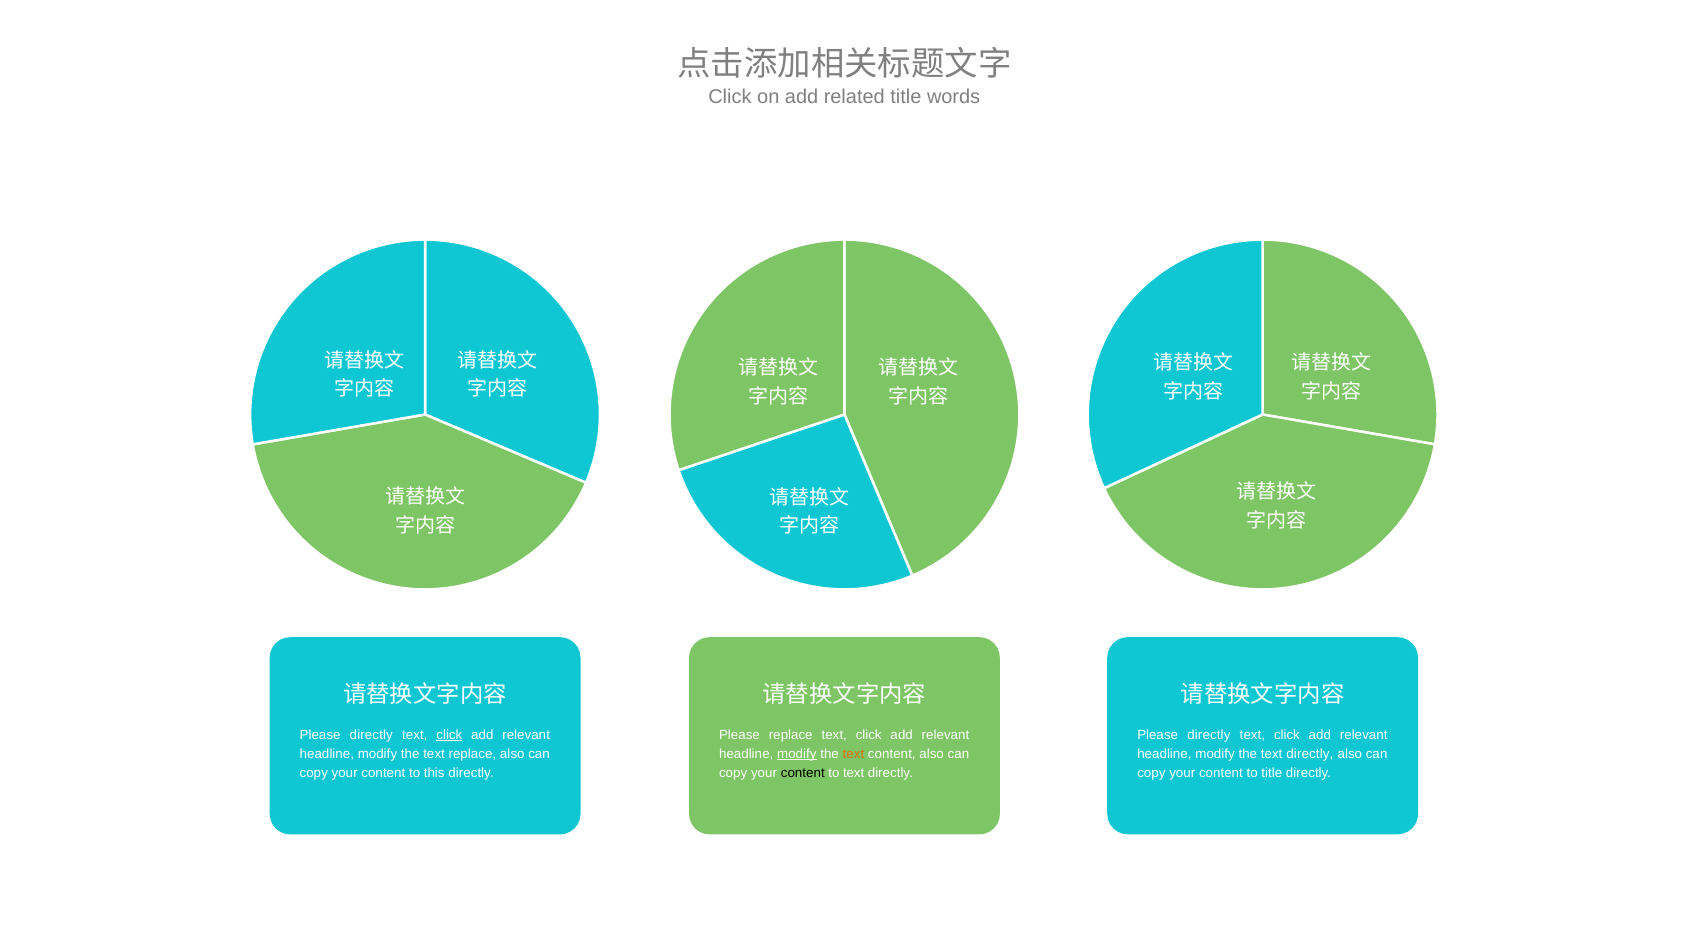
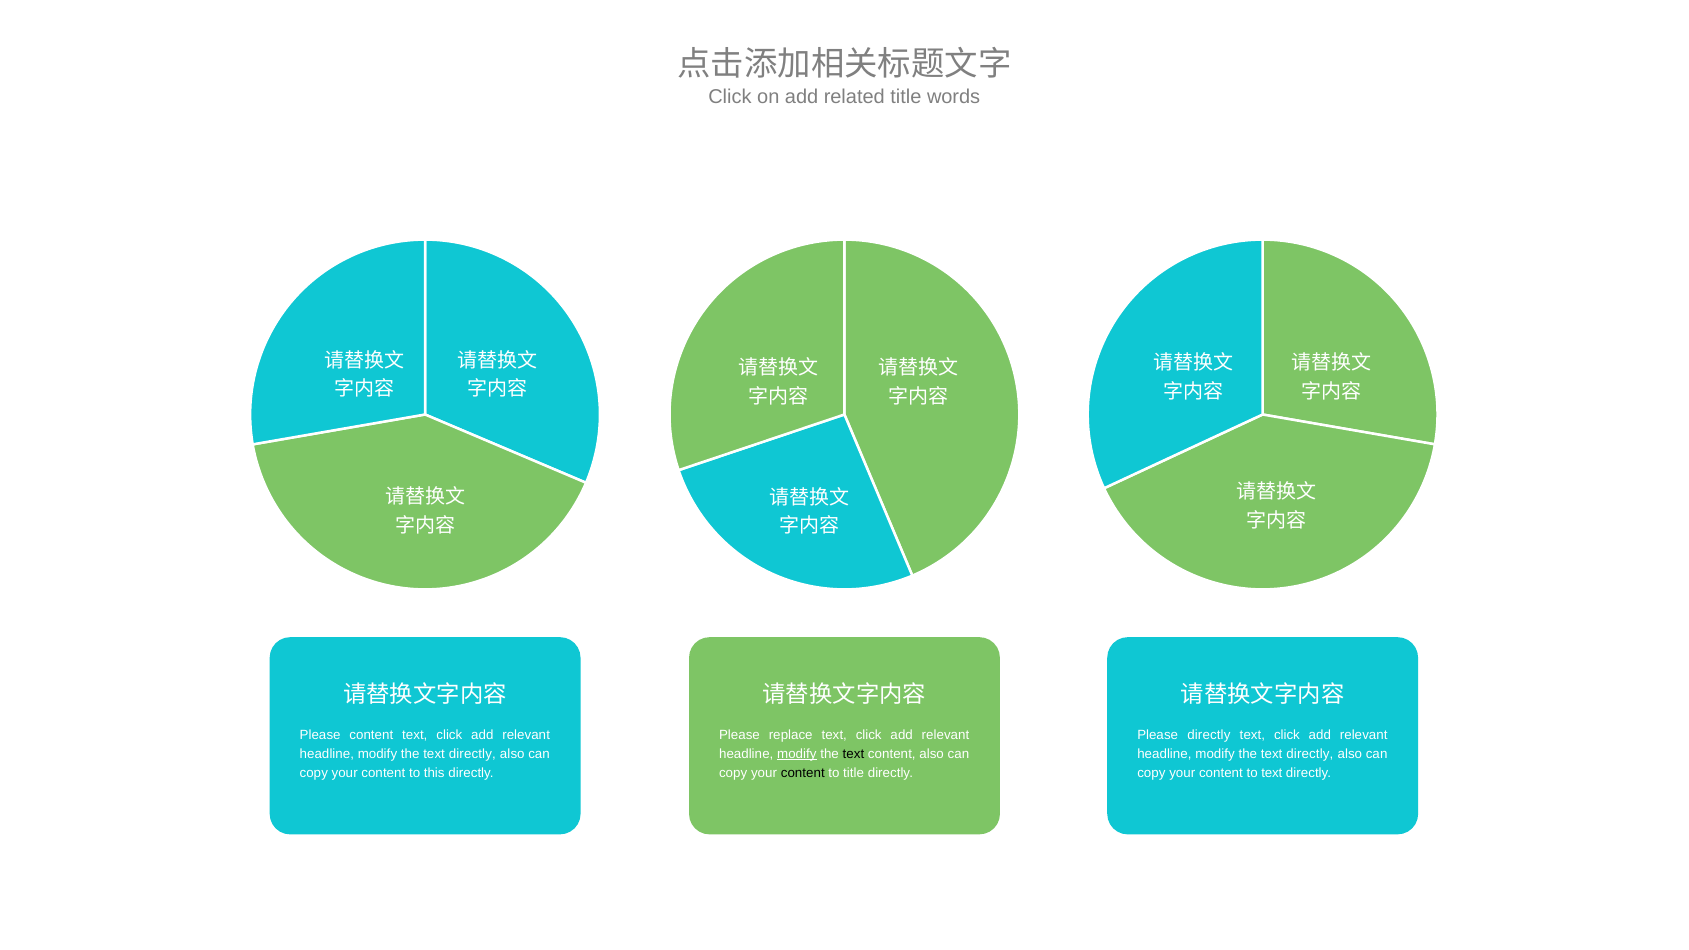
directly at (371, 735): directly -> content
click at (449, 735) underline: present -> none
replace at (472, 754): replace -> directly
text at (853, 754) colour: orange -> black
to text: text -> title
to title: title -> text
